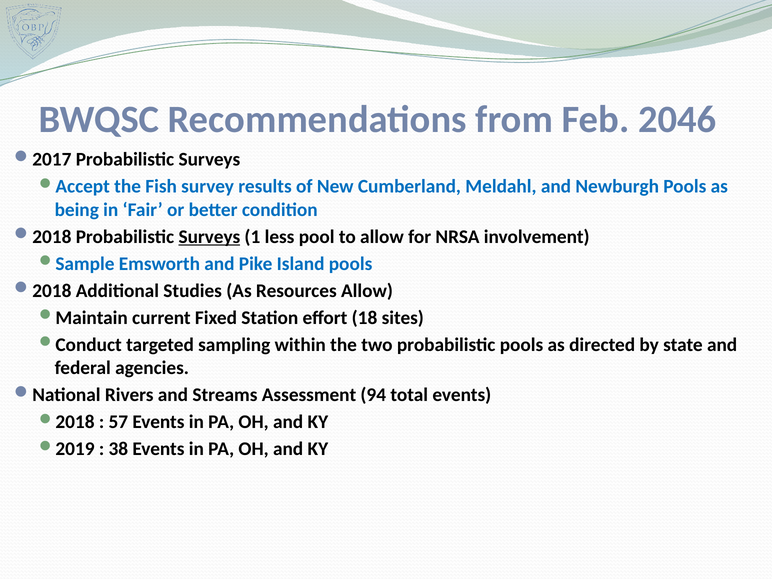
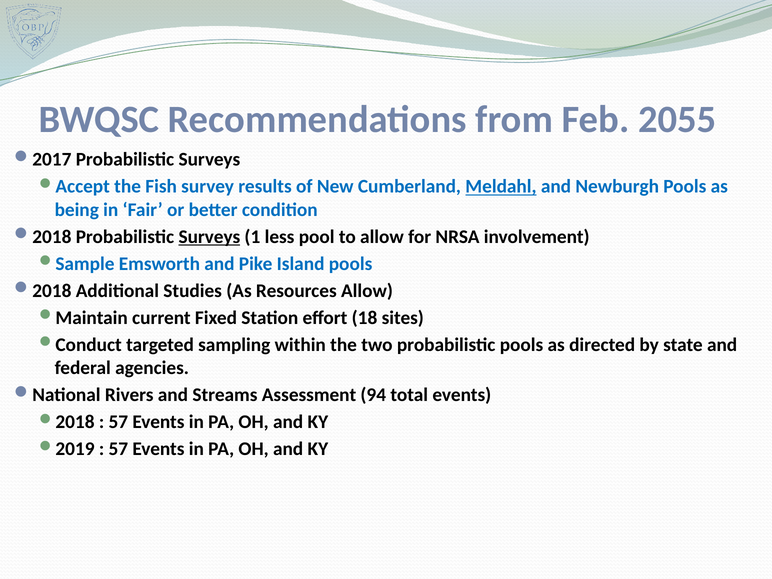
2046: 2046 -> 2055
Meldahl underline: none -> present
38 at (118, 449): 38 -> 57
